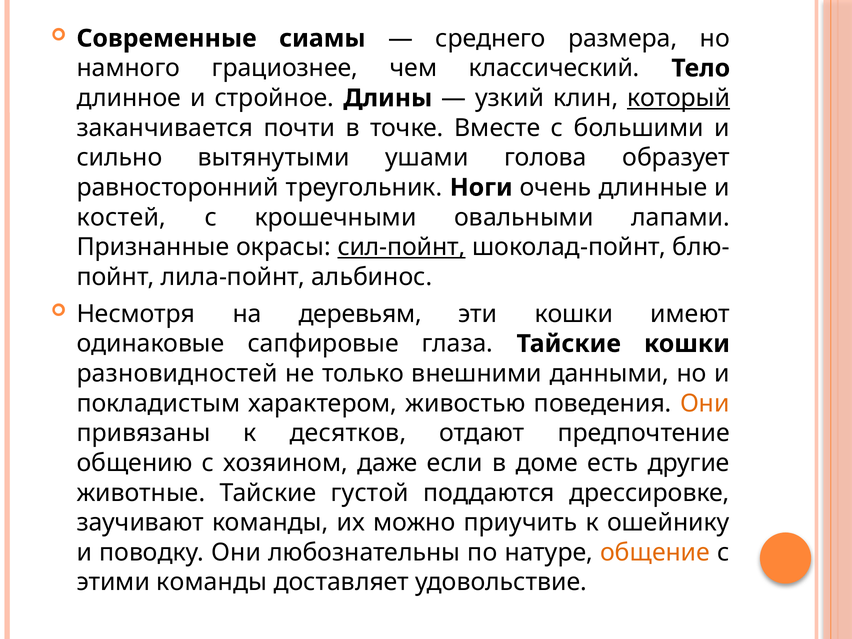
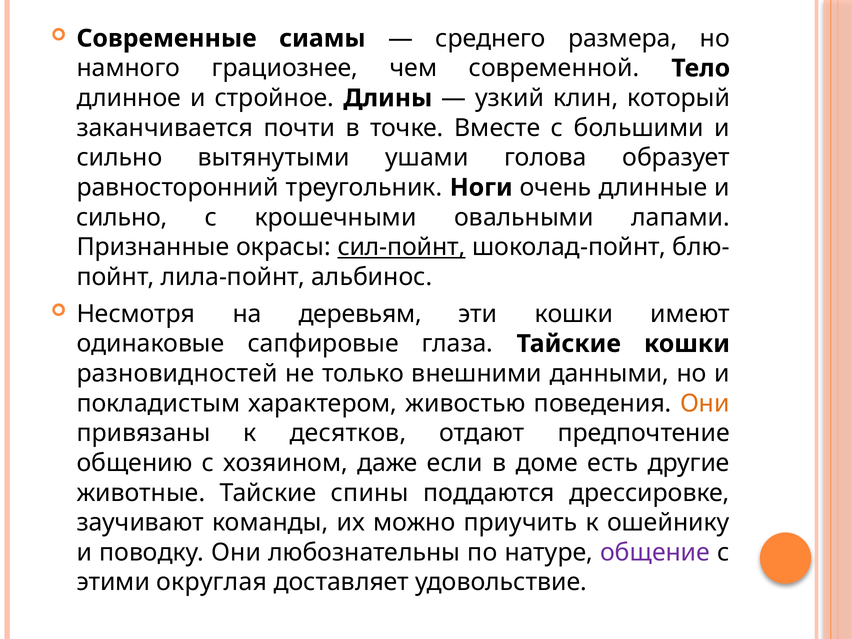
классический: классический -> современной
который underline: present -> none
костей at (122, 217): костей -> сильно
густой: густой -> спины
общение colour: orange -> purple
этими команды: команды -> округлая
